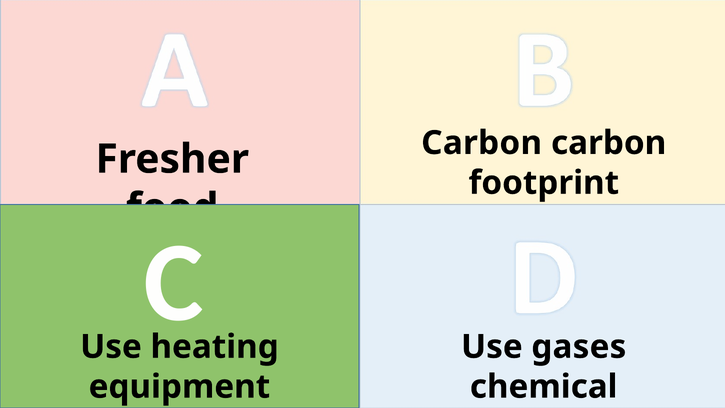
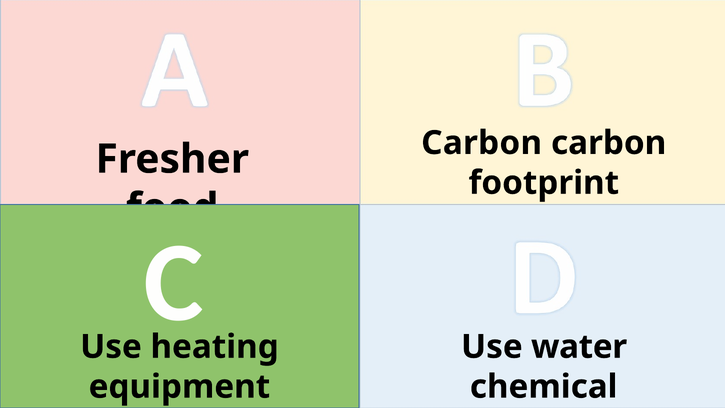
gases: gases -> water
